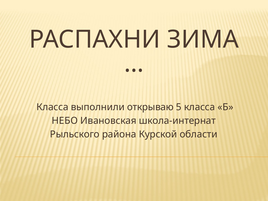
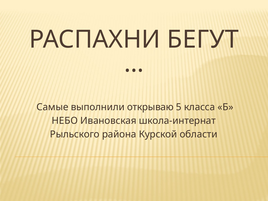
ЗИМА: ЗИМА -> БЕГУТ
Класса at (52, 107): Класса -> Самые
